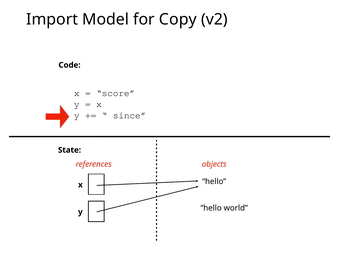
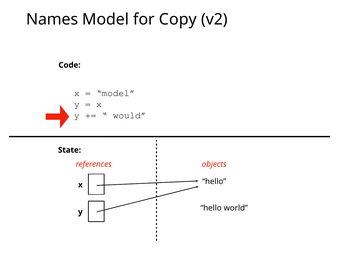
Import: Import -> Names
score at (116, 93): score -> model
since: since -> would
